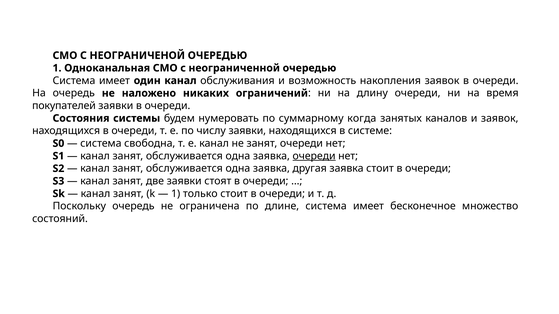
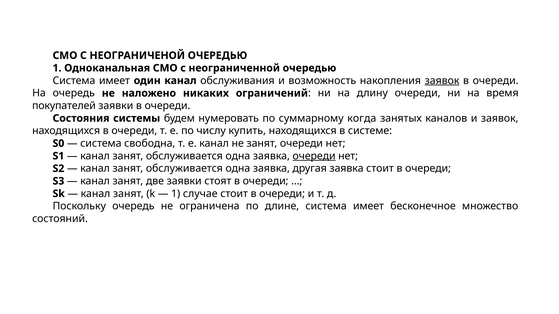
заявок at (442, 81) underline: none -> present
числу заявки: заявки -> купить
только: только -> случае
